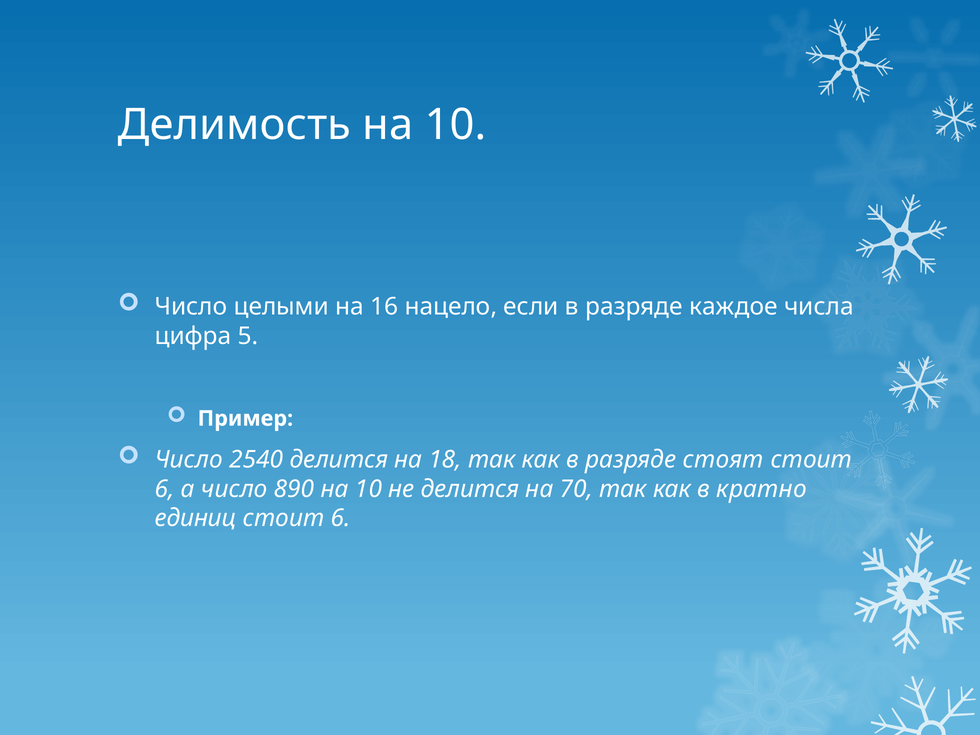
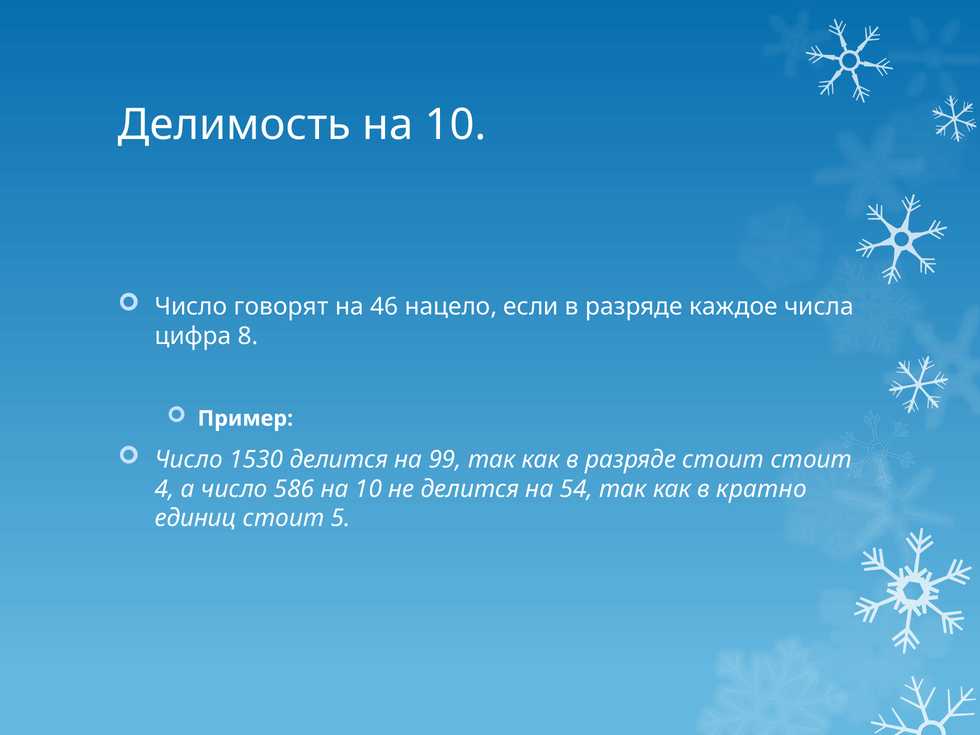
целыми: целыми -> говорят
16: 16 -> 46
5: 5 -> 8
2540: 2540 -> 1530
18: 18 -> 99
разряде стоят: стоят -> стоит
6 at (165, 489): 6 -> 4
890: 890 -> 586
70: 70 -> 54
единиц стоит 6: 6 -> 5
